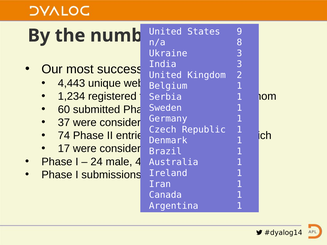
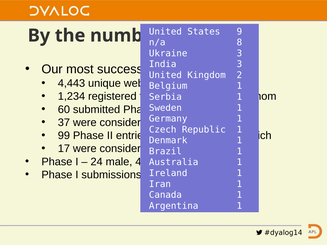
74: 74 -> 99
